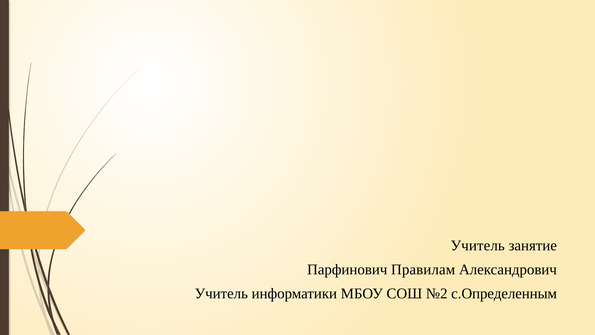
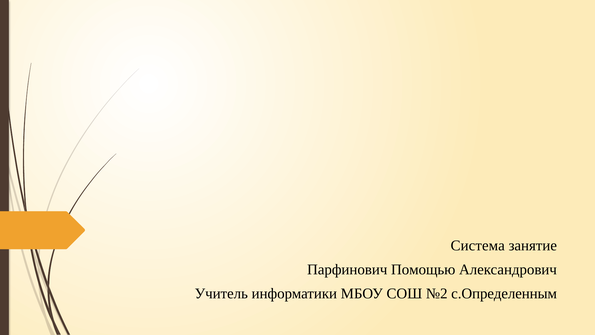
Учитель at (478, 245): Учитель -> Система
Правилам: Правилам -> Помощью
